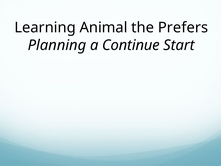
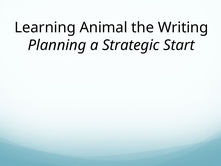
Prefers: Prefers -> Writing
Continue: Continue -> Strategic
